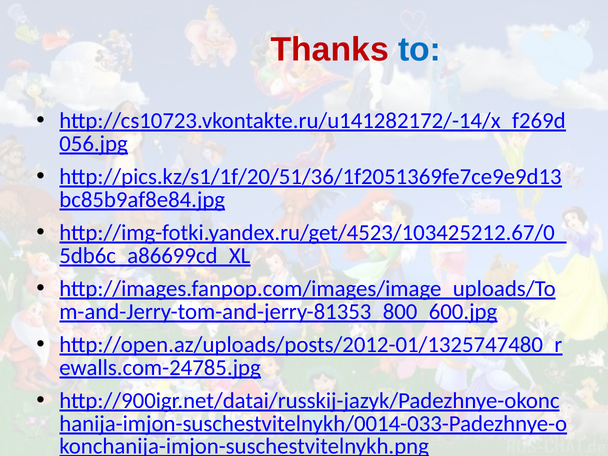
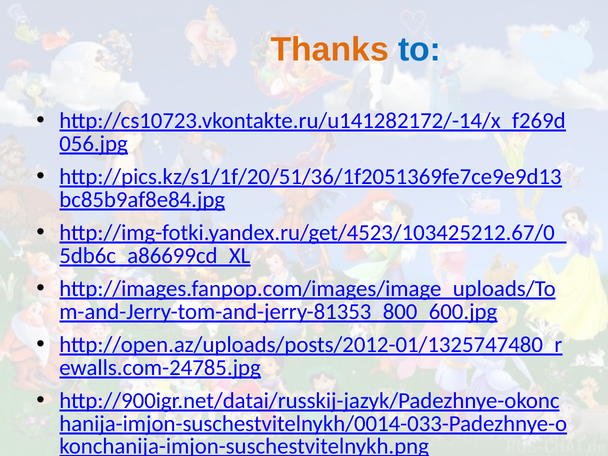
Thanks colour: red -> orange
